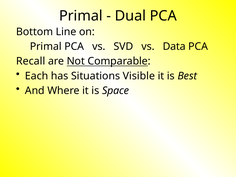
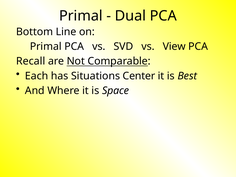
Data: Data -> View
Visible: Visible -> Center
